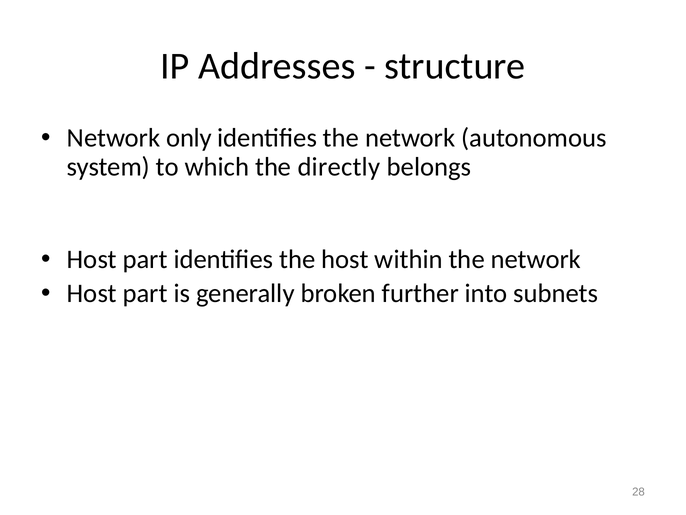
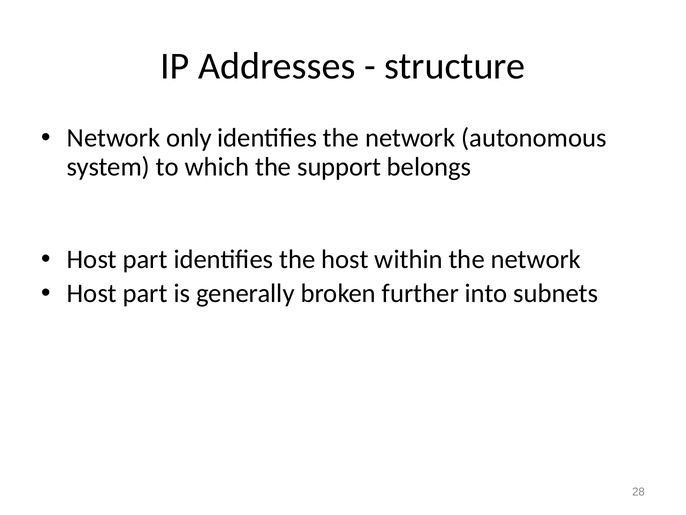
directly: directly -> support
